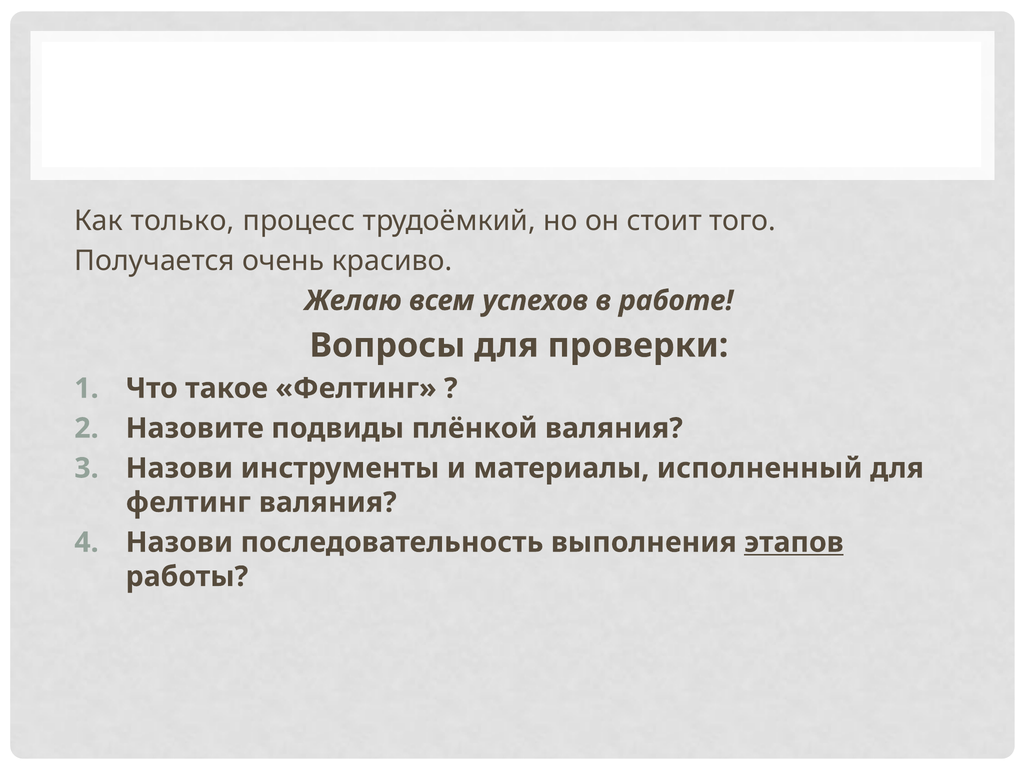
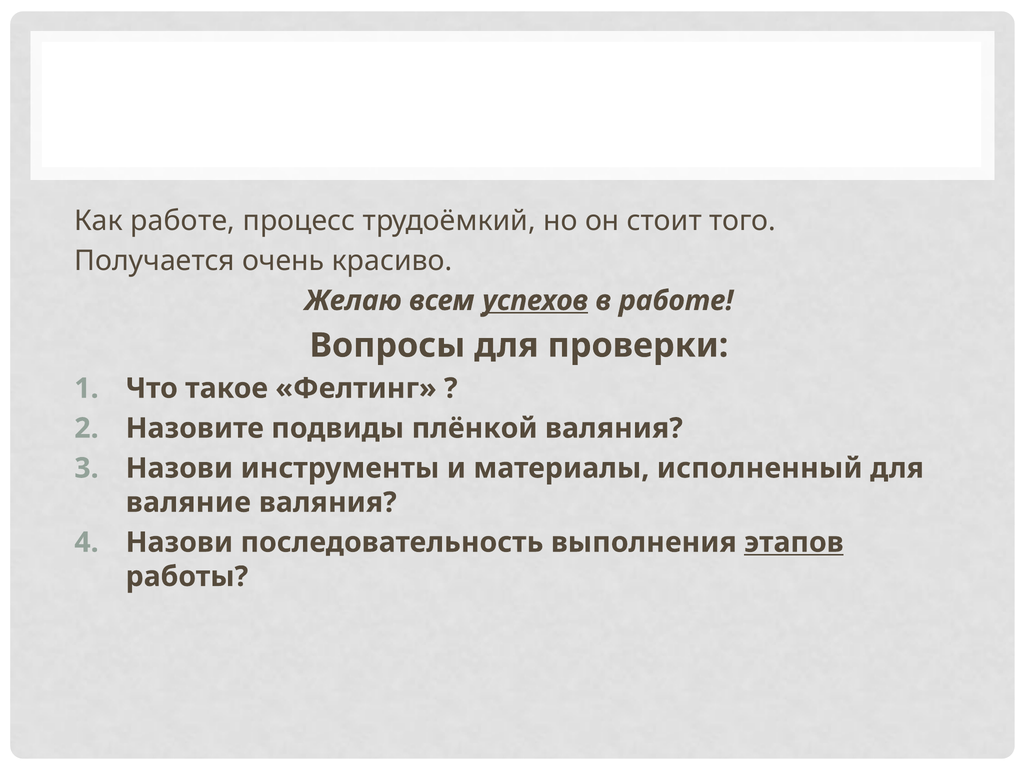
Как только: только -> работе
успехов underline: none -> present
фелтинг at (188, 502): фелтинг -> валяние
